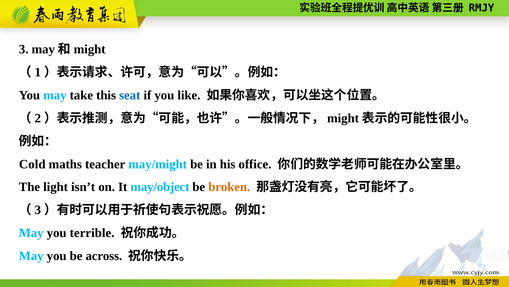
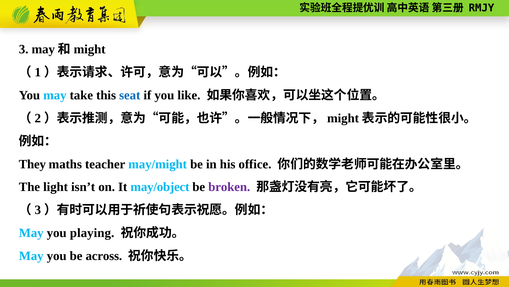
Cold: Cold -> They
broken colour: orange -> purple
terrible: terrible -> playing
